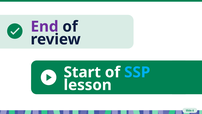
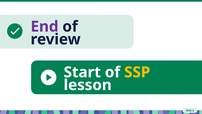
SSP colour: light blue -> yellow
